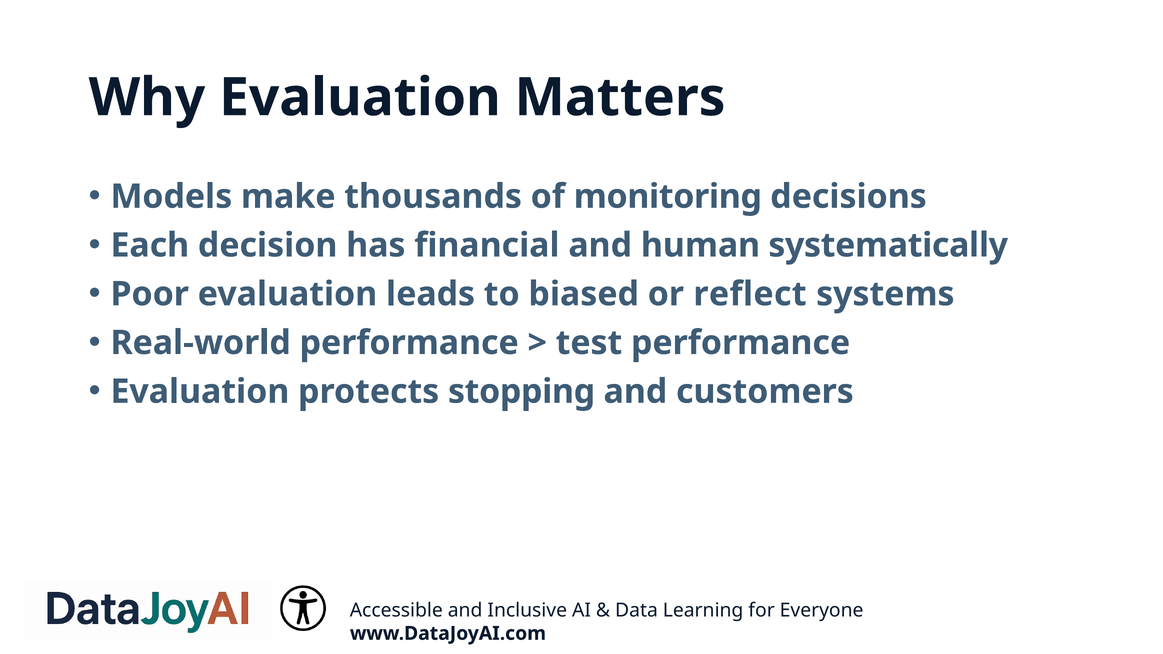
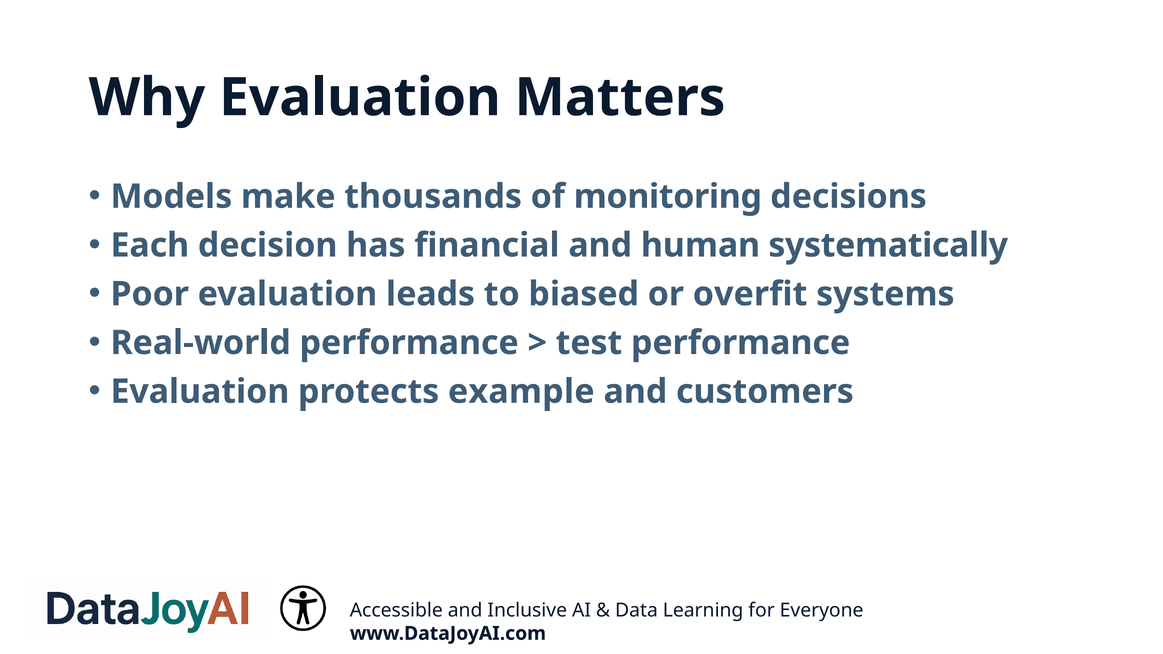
reflect: reflect -> overfit
stopping: stopping -> example
